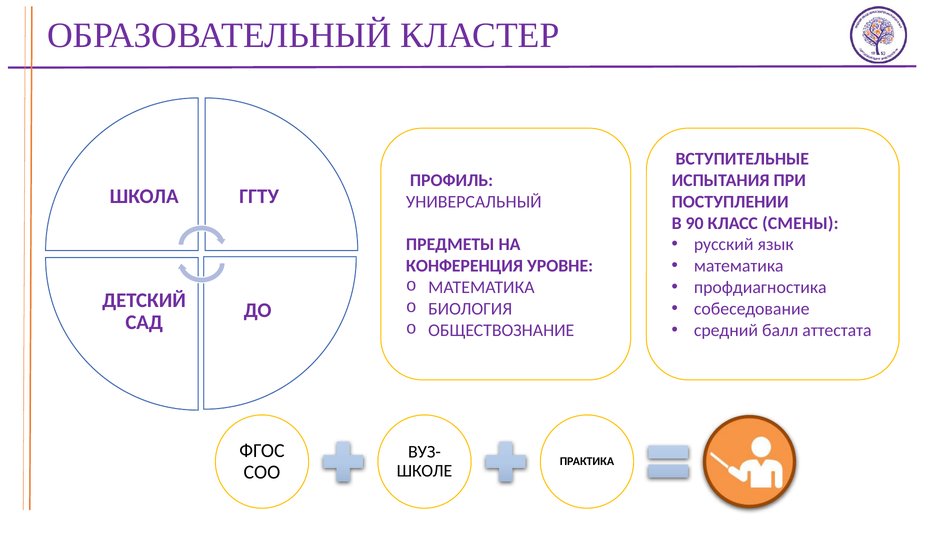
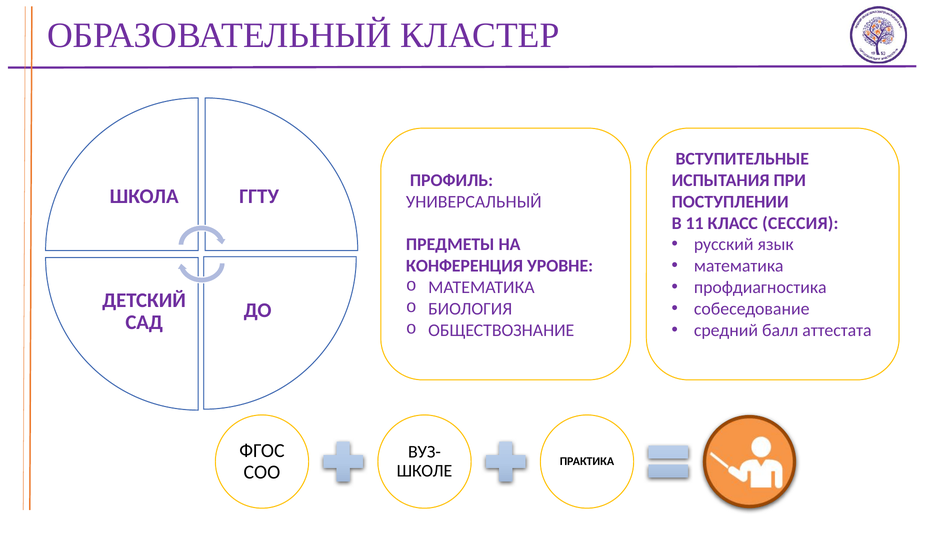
90: 90 -> 11
СМЕНЫ: СМЕНЫ -> СЕССИЯ
